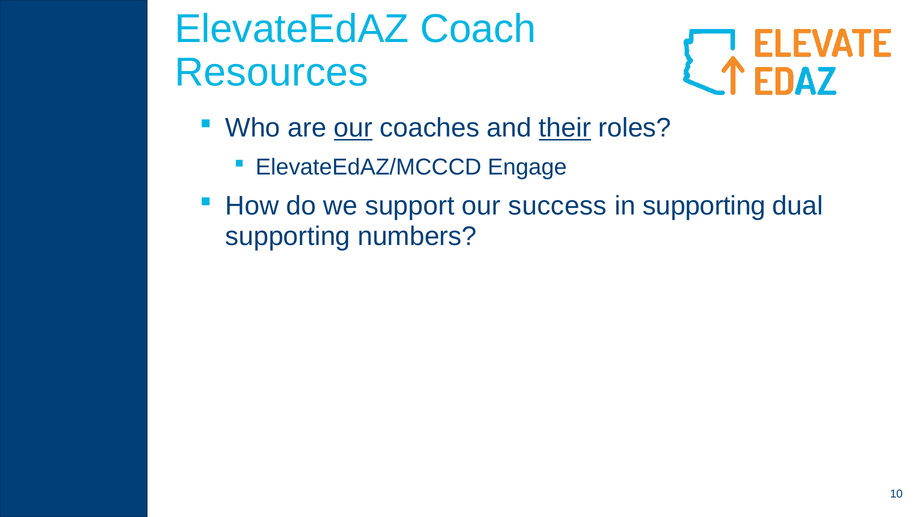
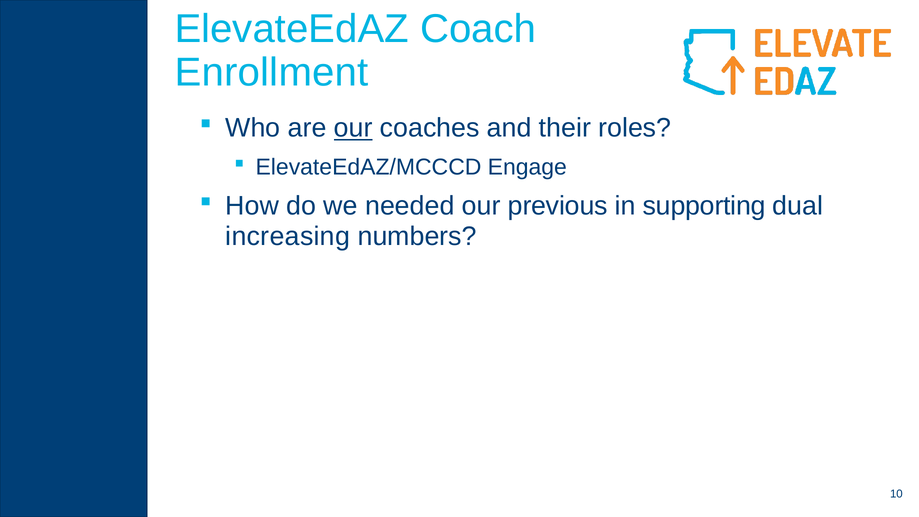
Resources: Resources -> Enrollment
their underline: present -> none
support: support -> needed
success: success -> previous
supporting at (288, 237): supporting -> increasing
